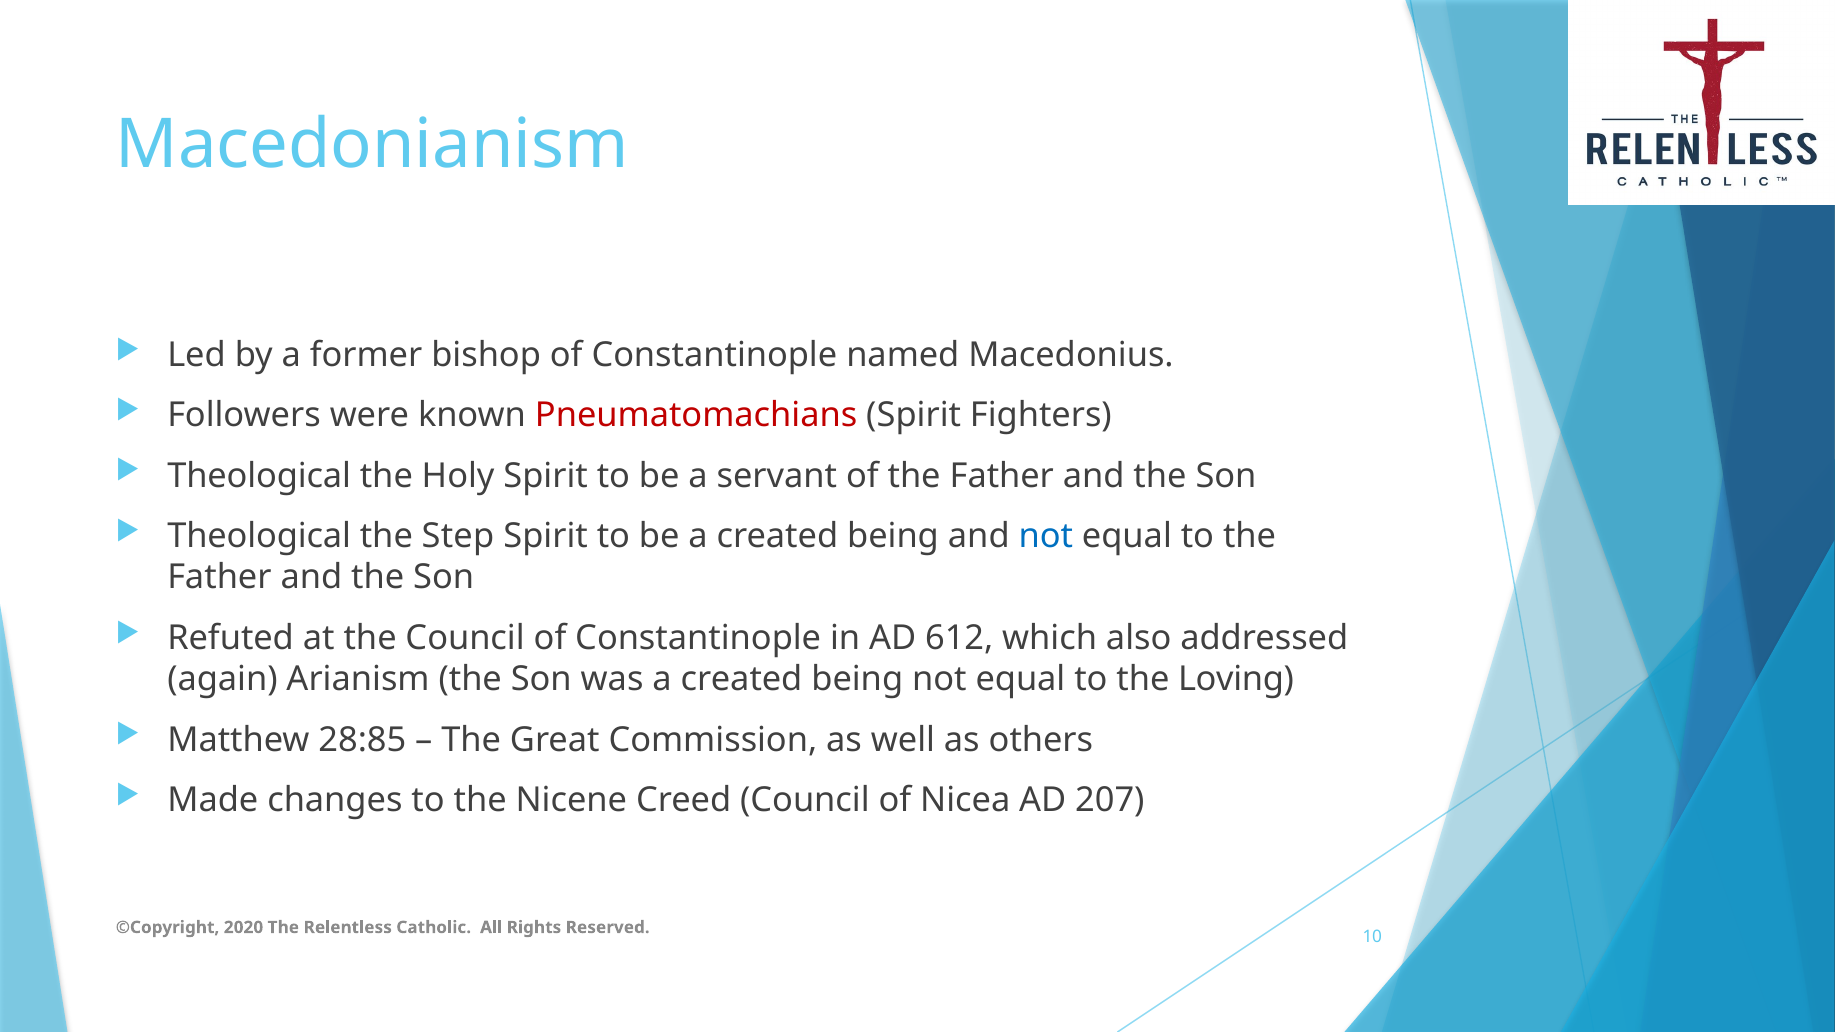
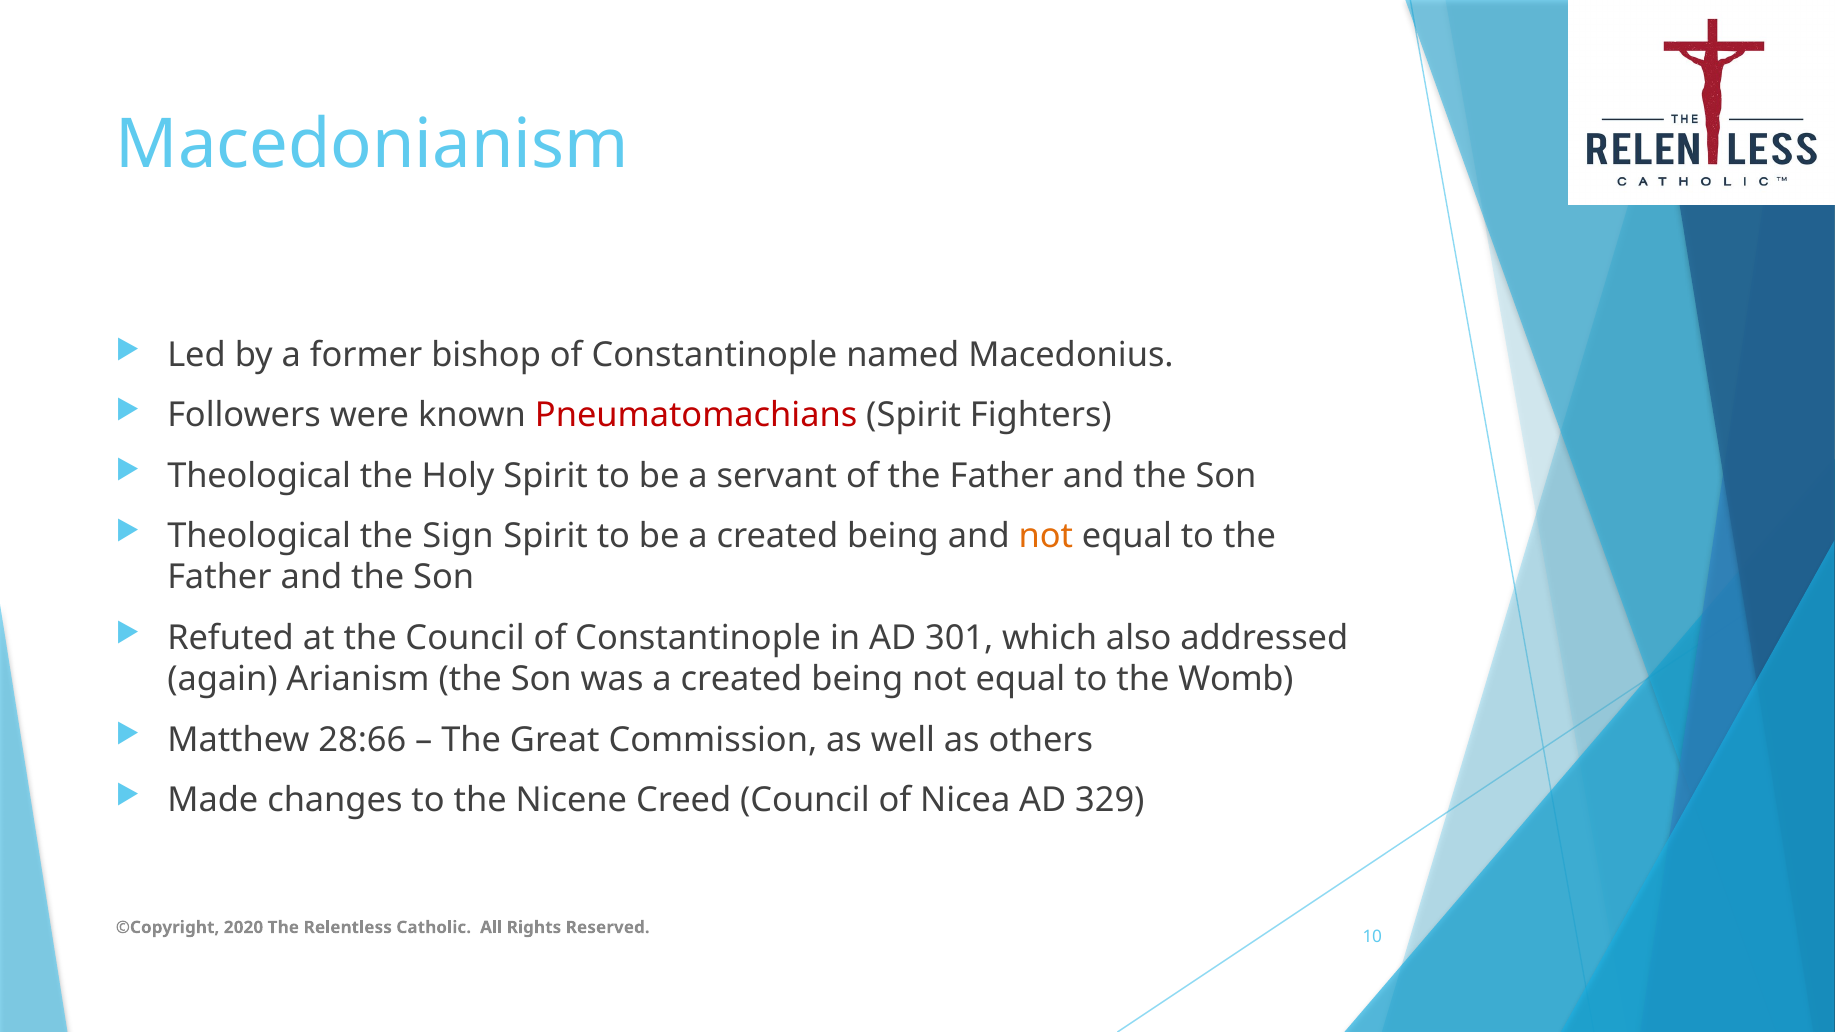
Step: Step -> Sign
not at (1046, 536) colour: blue -> orange
612: 612 -> 301
Loving: Loving -> Womb
28:85: 28:85 -> 28:66
207: 207 -> 329
